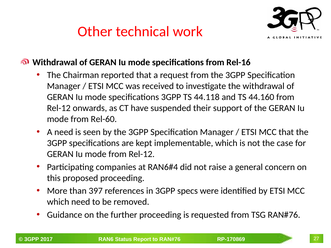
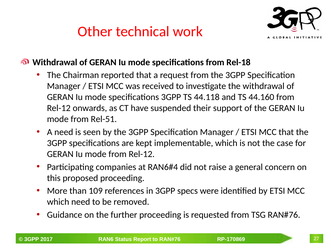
Rel-16: Rel-16 -> Rel-18
Rel-60: Rel-60 -> Rel-51
397: 397 -> 109
